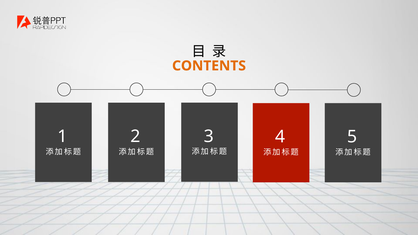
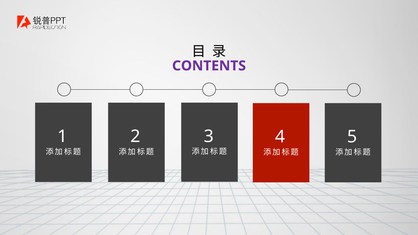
CONTENTS colour: orange -> purple
